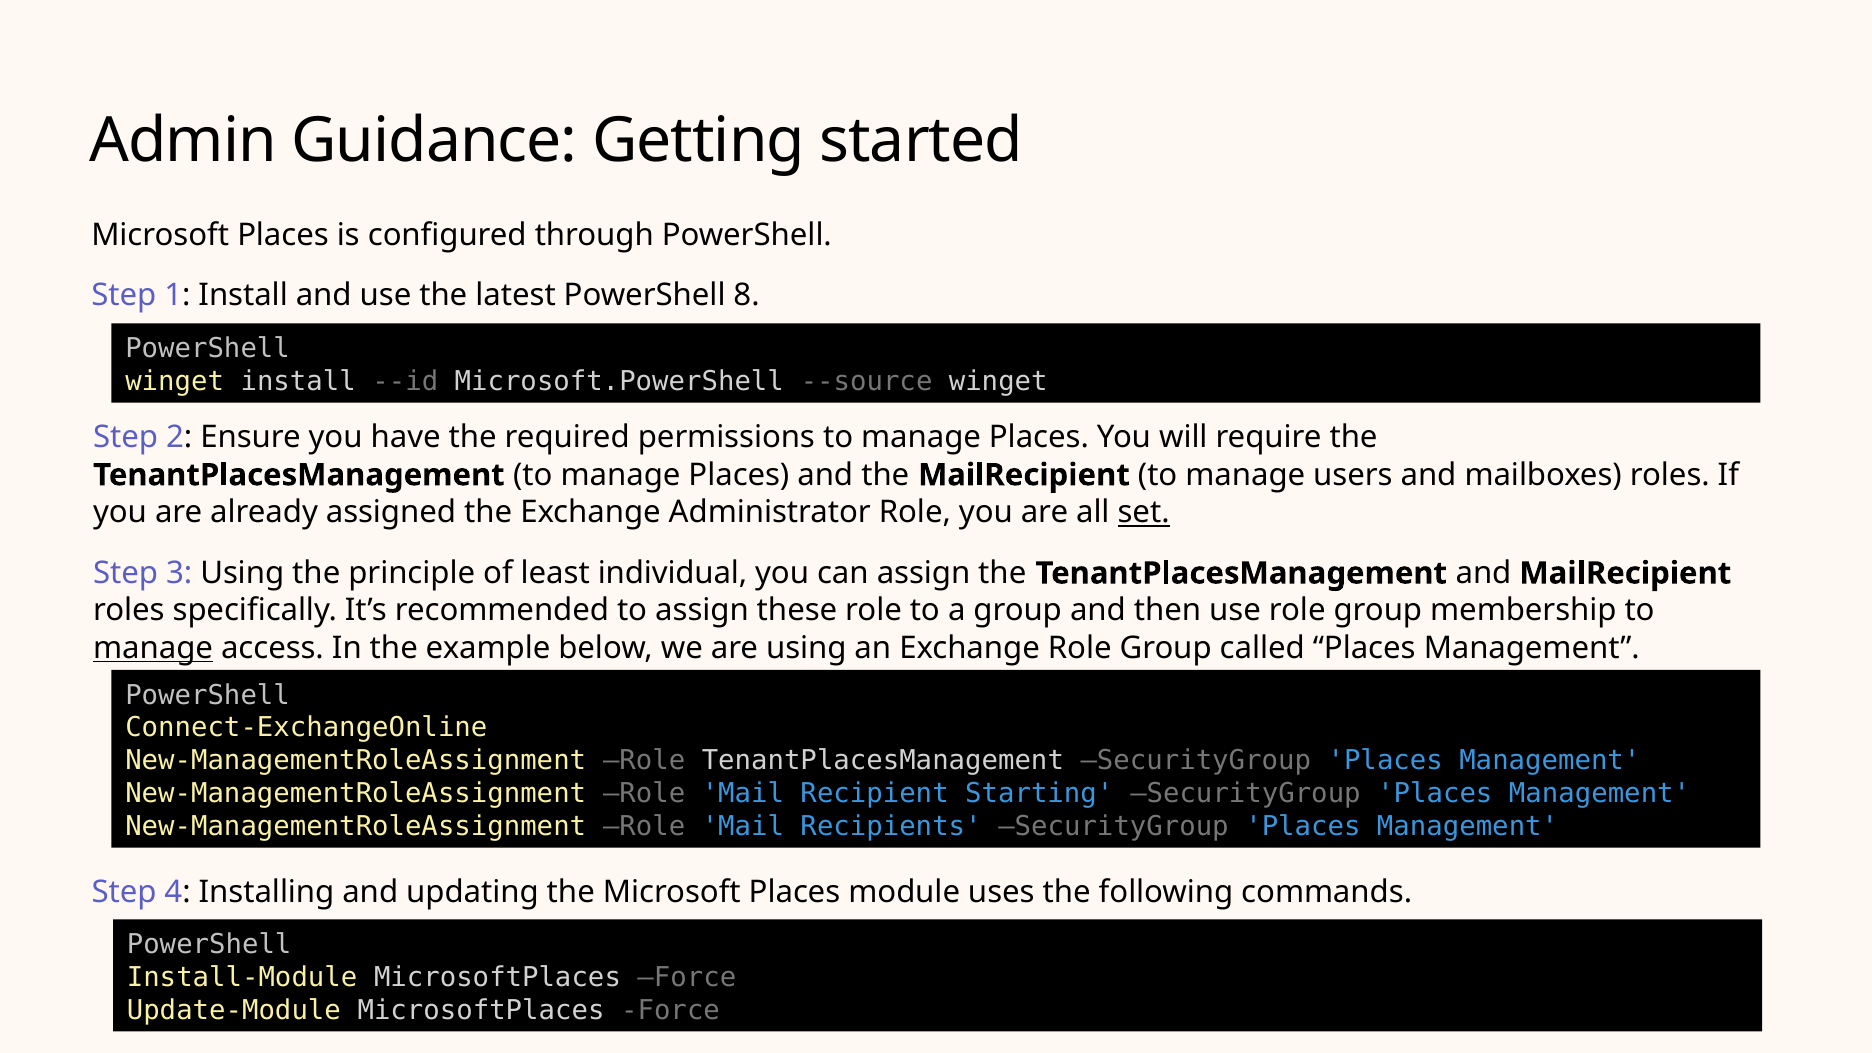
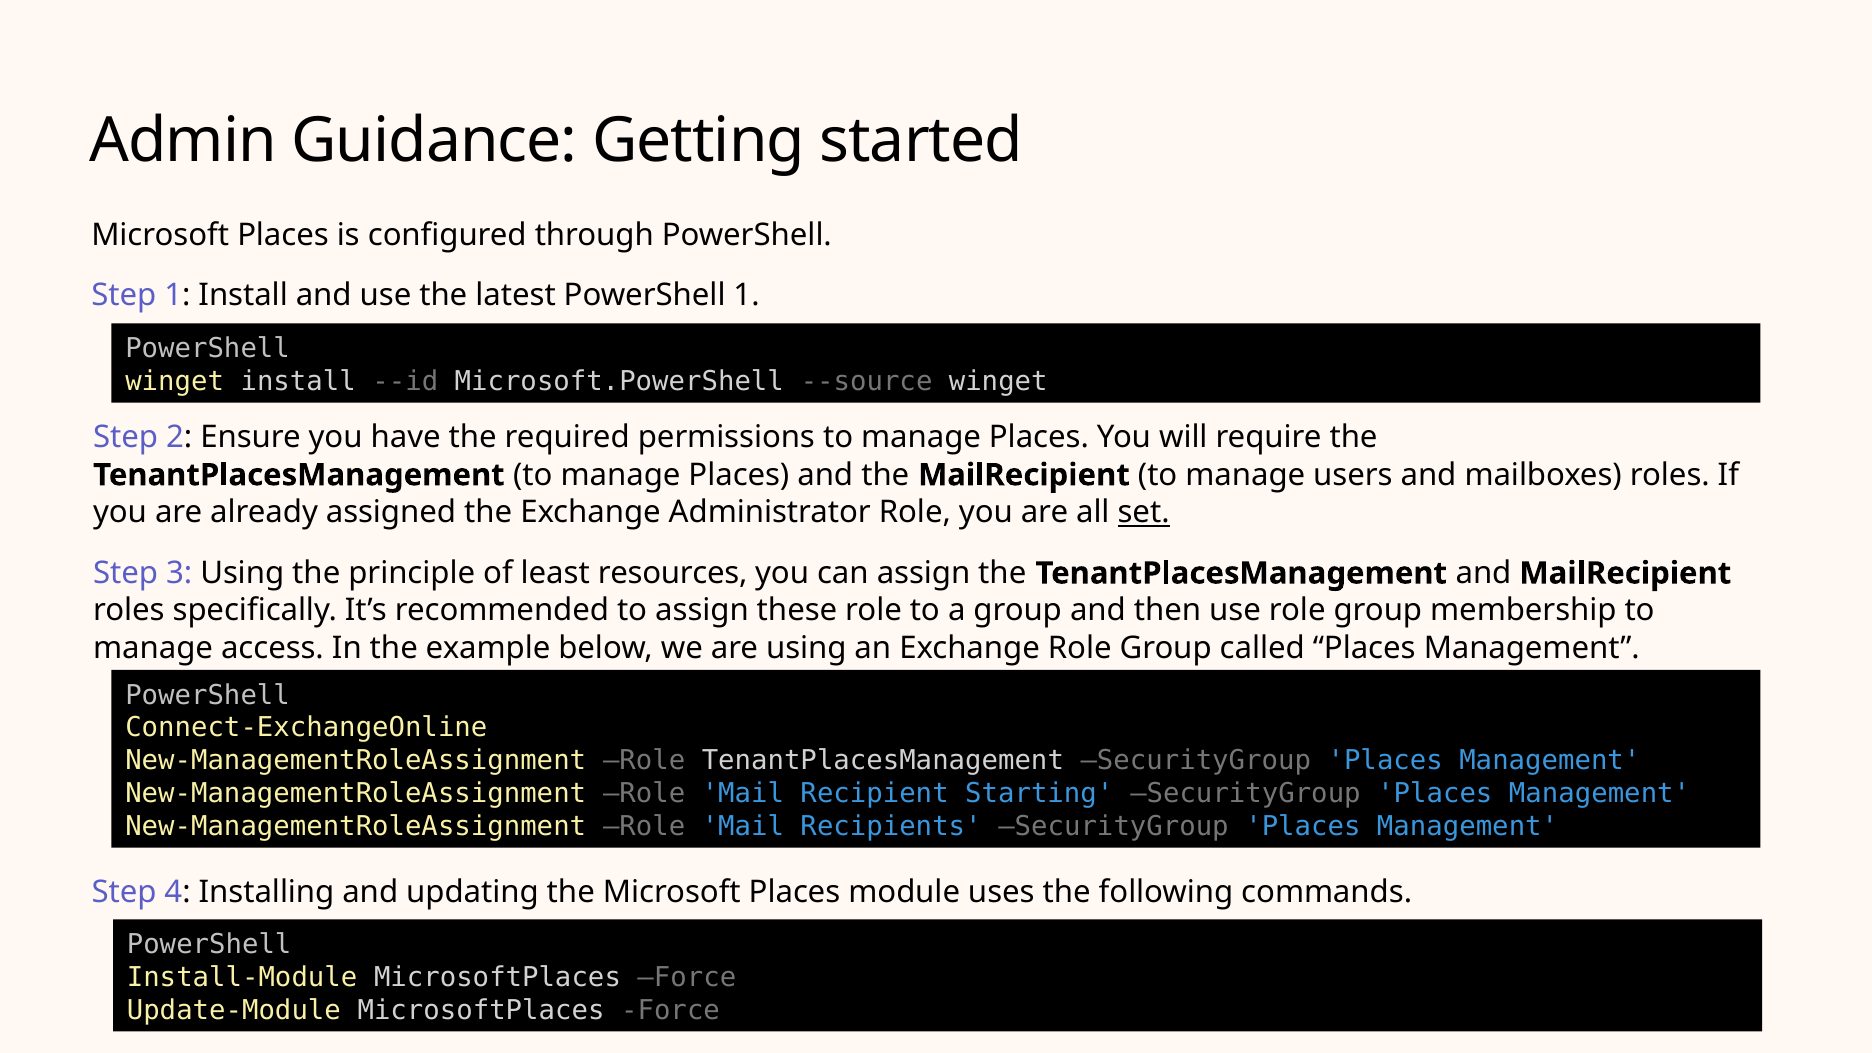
PowerShell 8: 8 -> 1
individual: individual -> resources
manage at (153, 648) underline: present -> none
